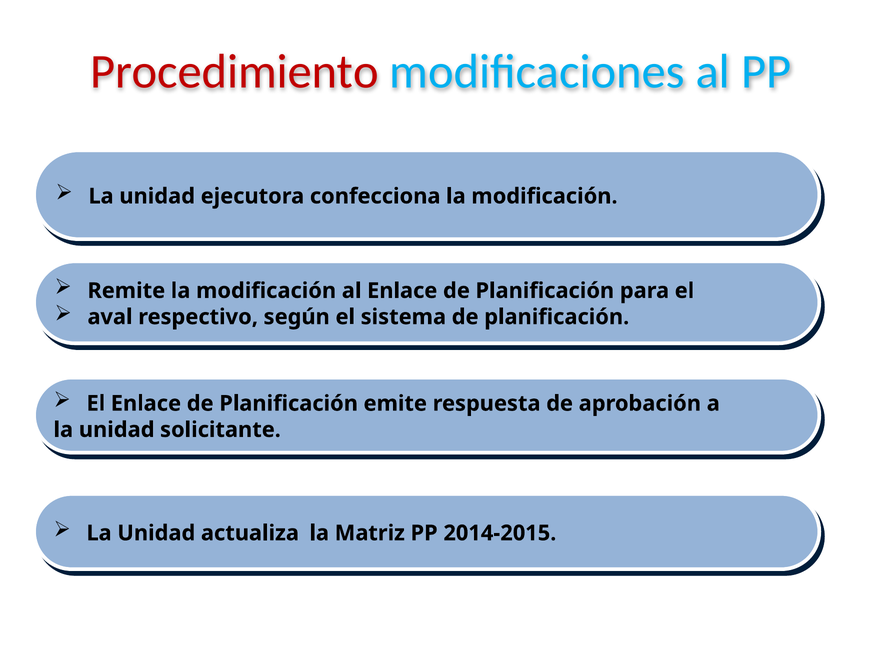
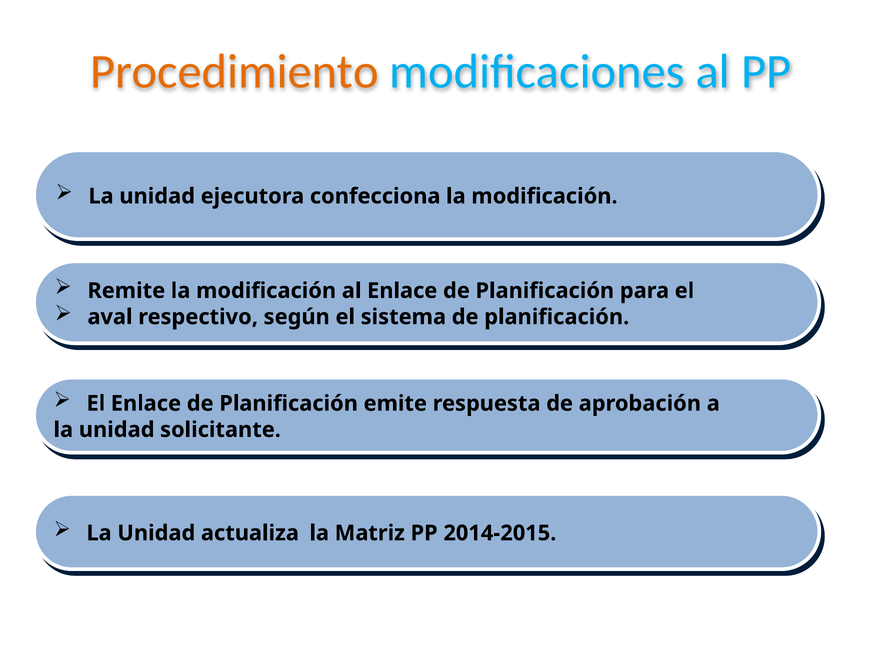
Procedimiento colour: red -> orange
